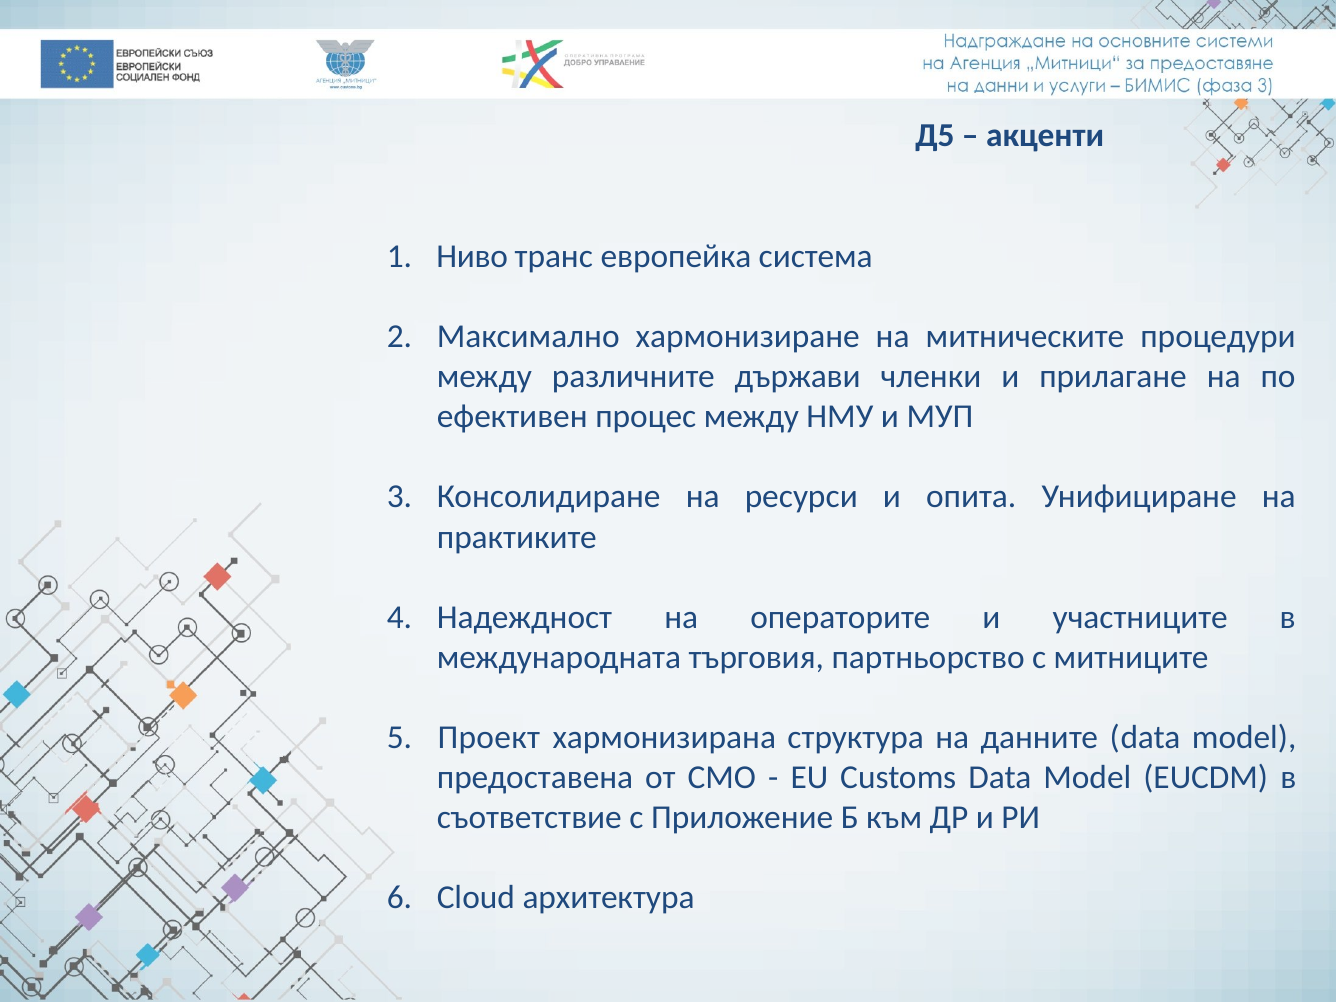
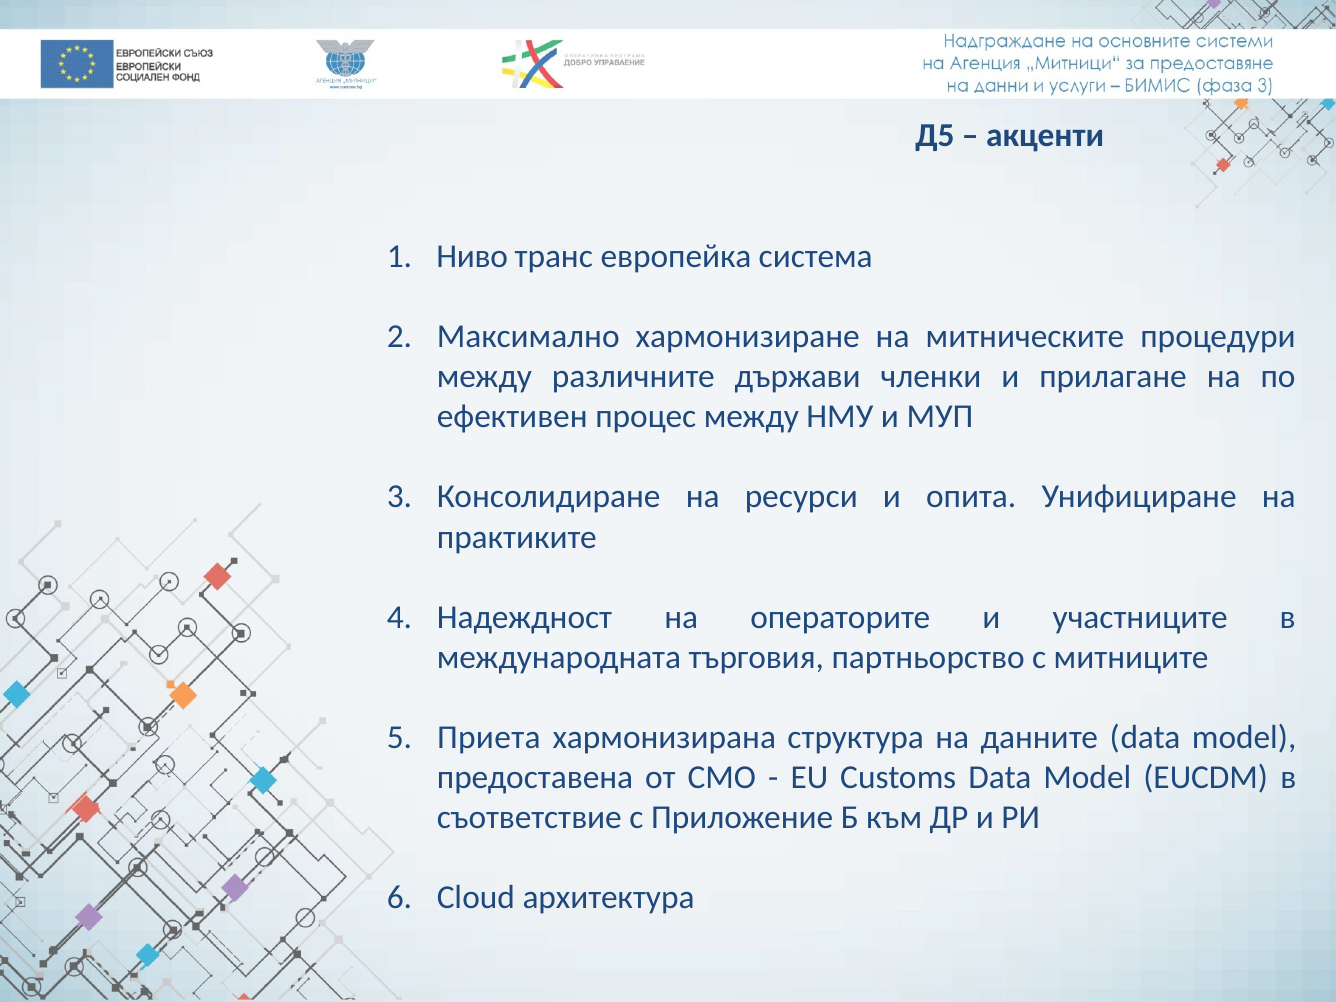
Проект: Проект -> Приета
